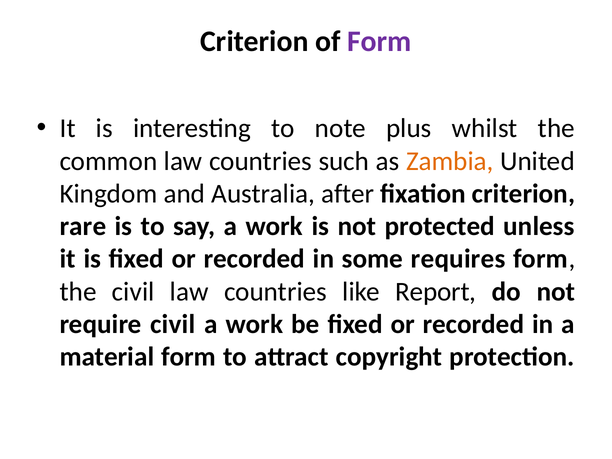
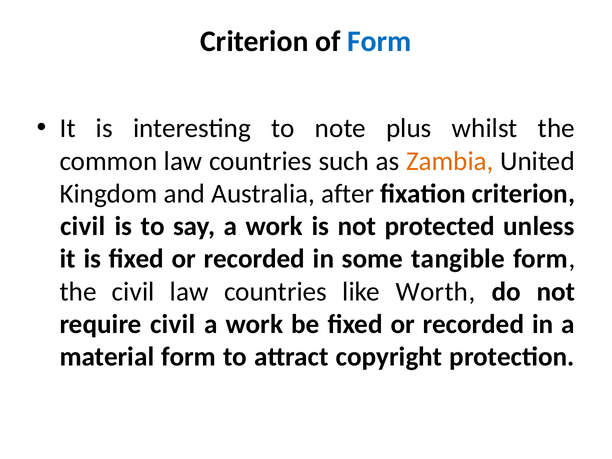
Form at (379, 41) colour: purple -> blue
rare at (83, 226): rare -> civil
requires: requires -> tangible
Report: Report -> Worth
